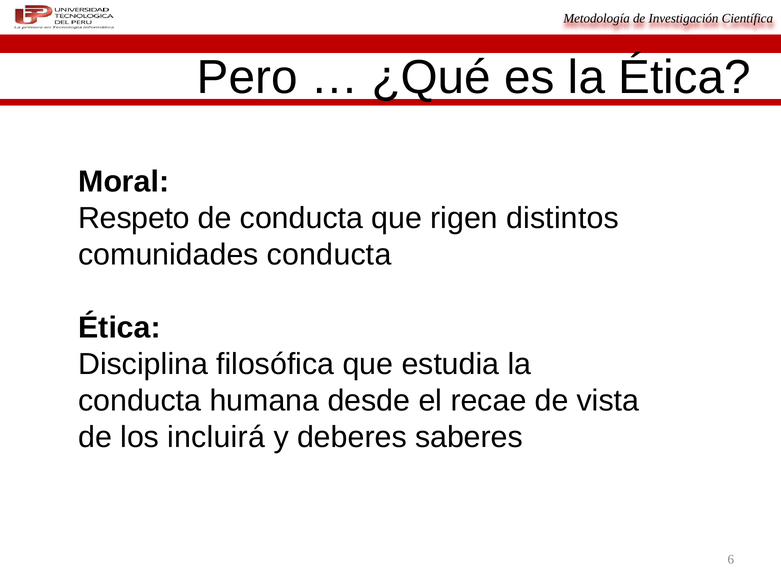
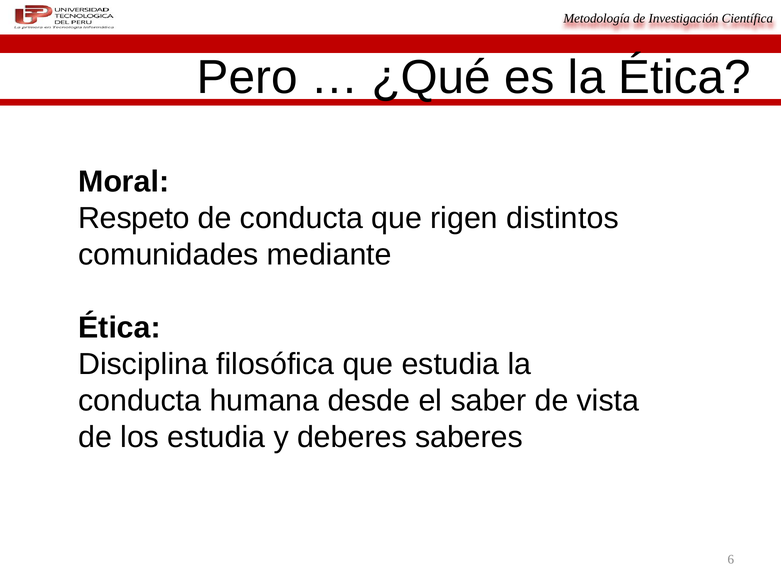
comunidades conducta: conducta -> mediante
recae: recae -> saber
los incluirá: incluirá -> estudia
